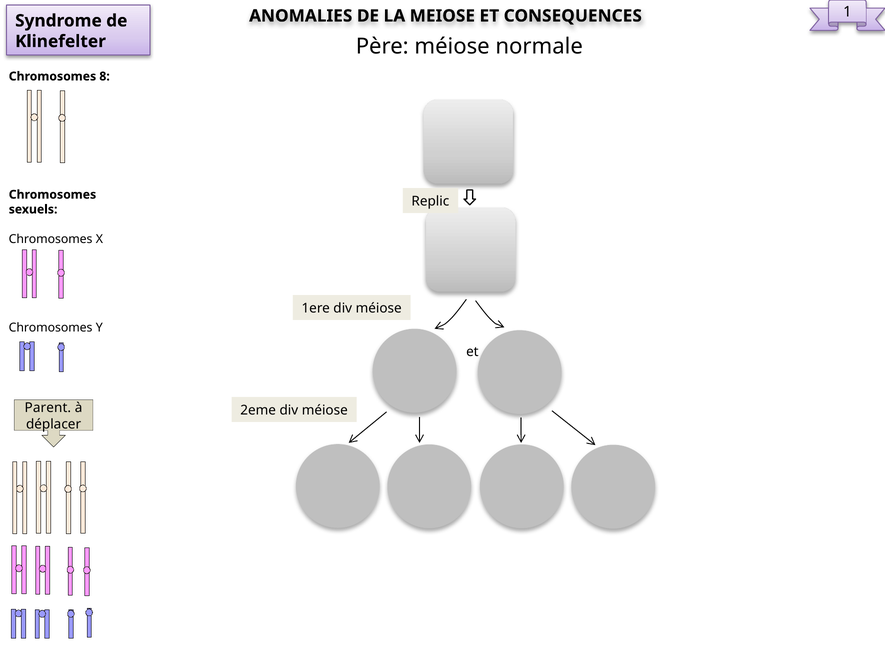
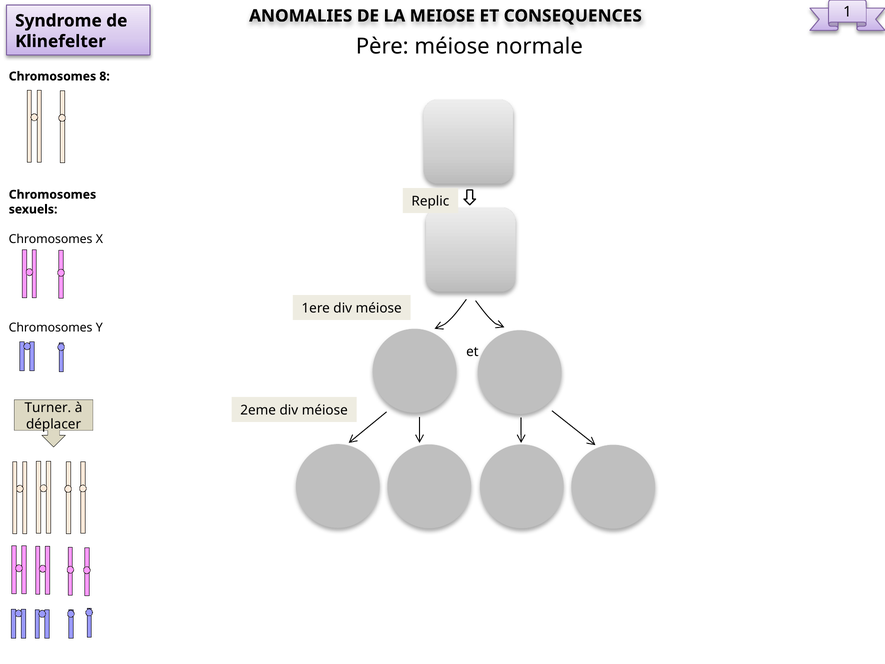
Parent: Parent -> Turner
